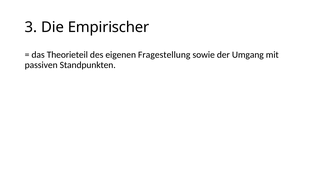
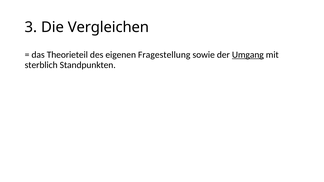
Empirischer: Empirischer -> Vergleichen
Umgang underline: none -> present
passiven: passiven -> sterblich
